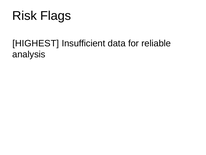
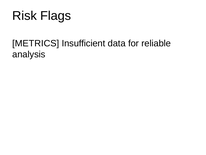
HIGHEST: HIGHEST -> METRICS
